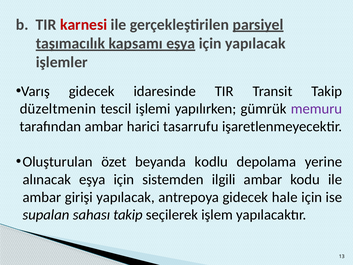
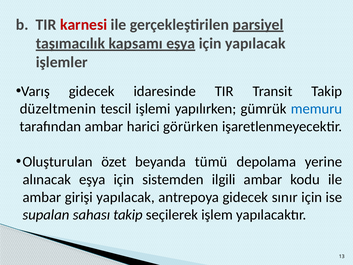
memuru colour: purple -> blue
tasarrufu: tasarrufu -> görürken
kodlu: kodlu -> tümü
hale: hale -> sınır
